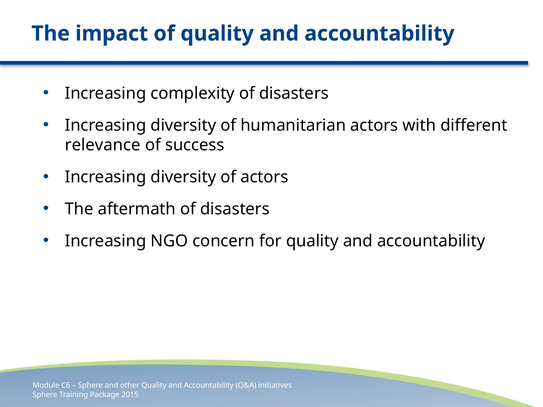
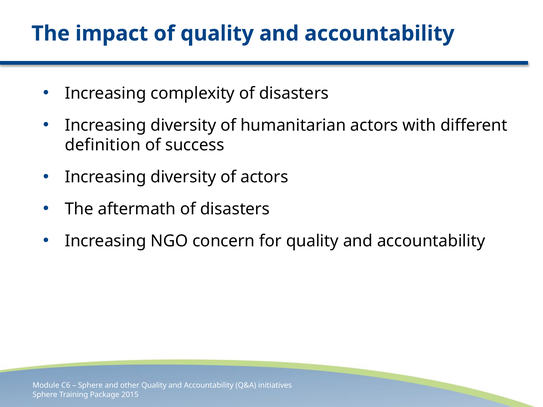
relevance: relevance -> definition
